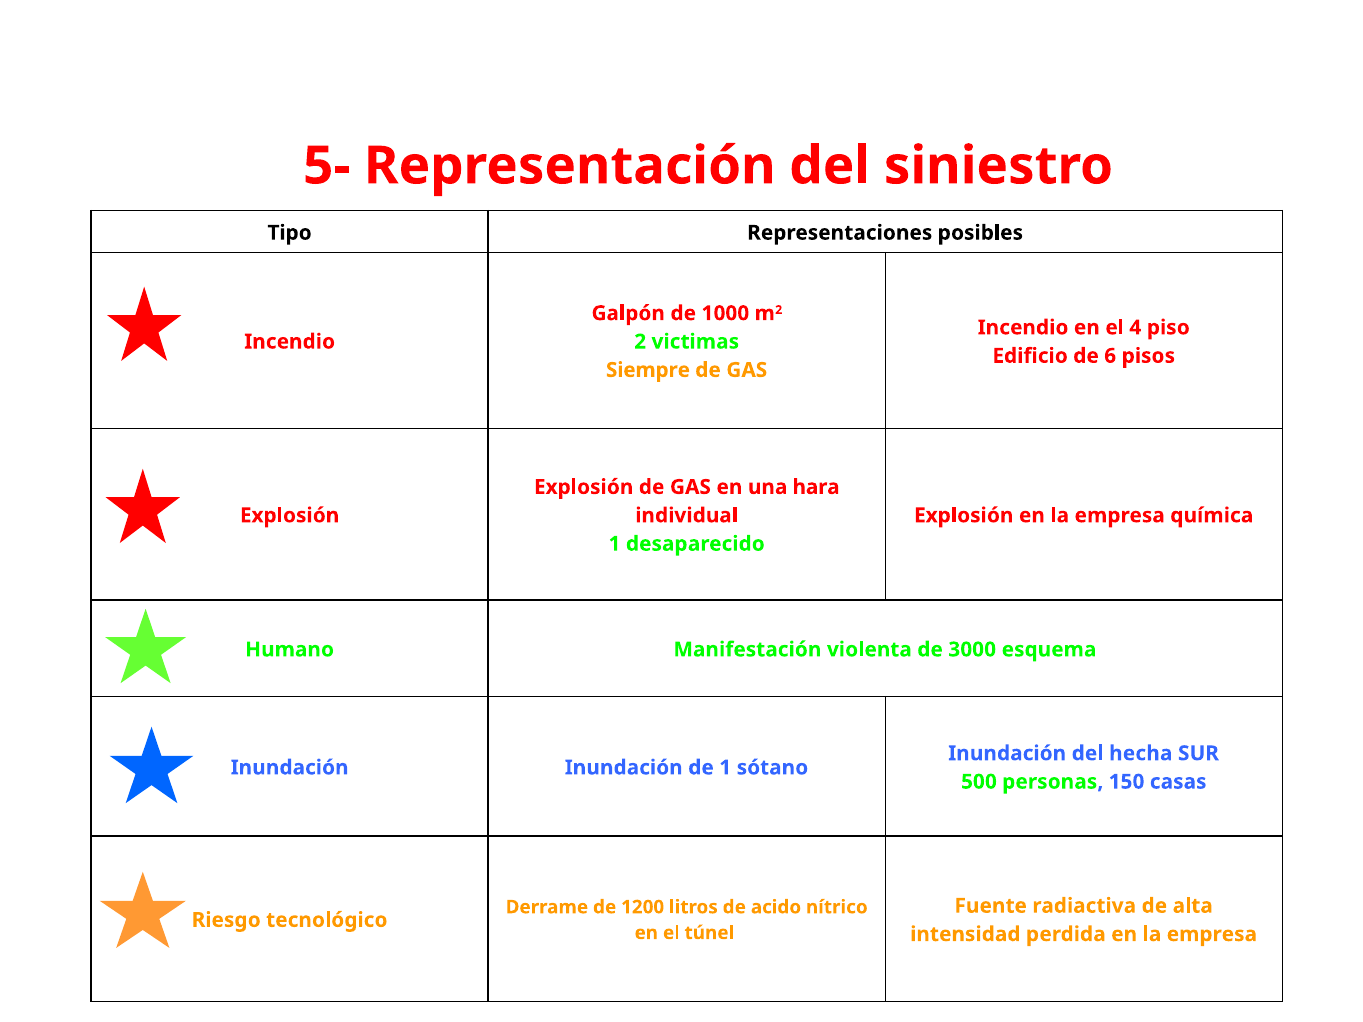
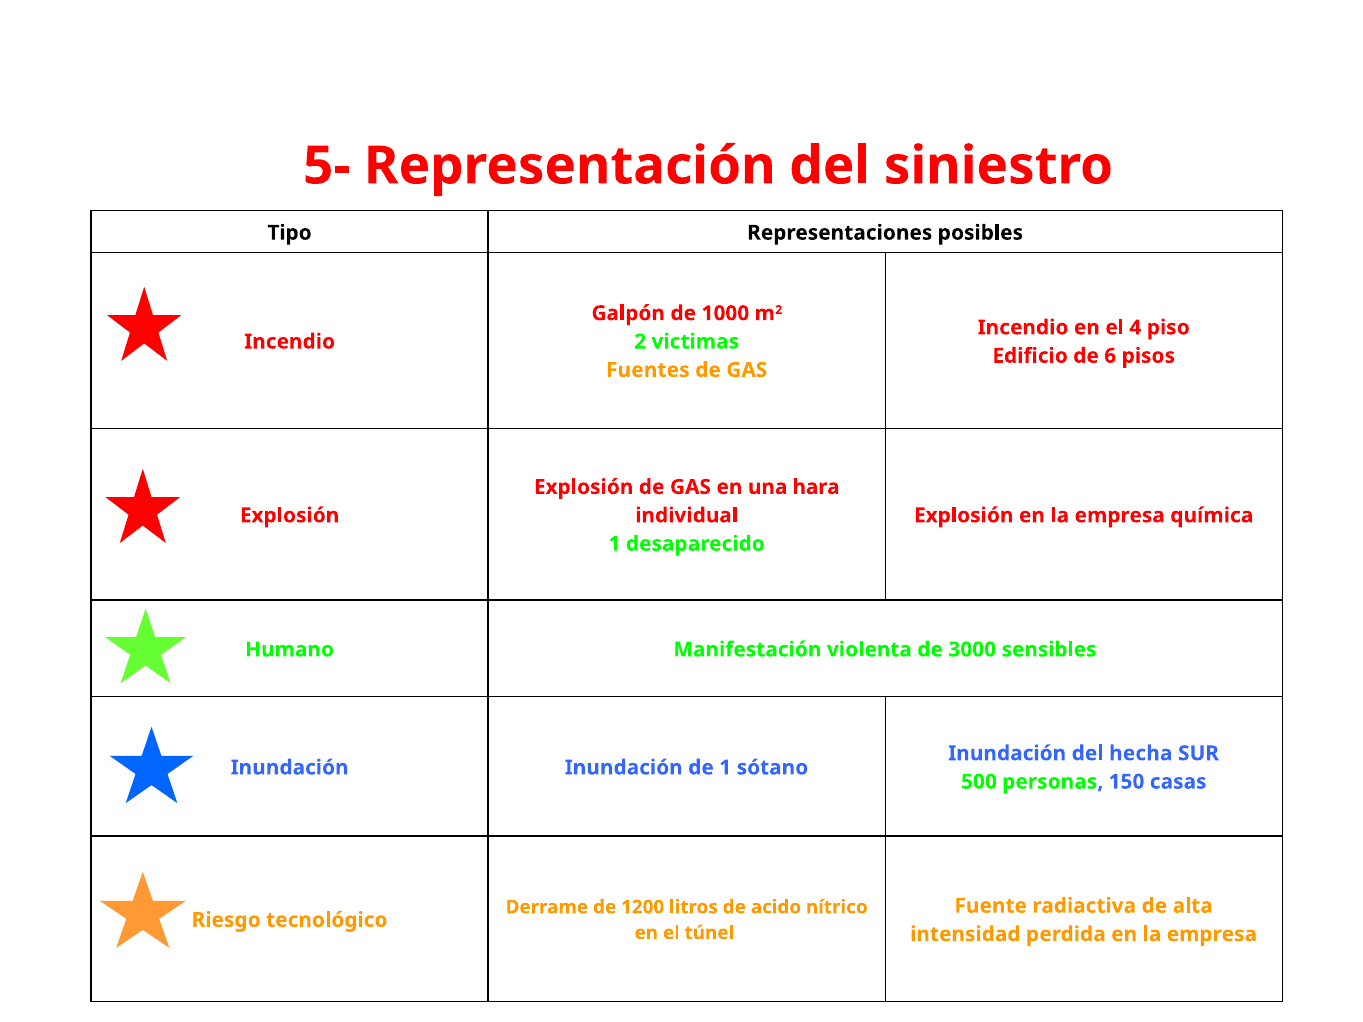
Siempre: Siempre -> Fuentes
esquema: esquema -> sensibles
